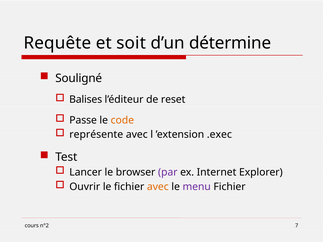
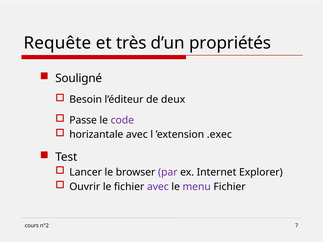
soit: soit -> très
détermine: détermine -> propriétés
Balises: Balises -> Besoin
reset: reset -> deux
code colour: orange -> purple
représente: représente -> horizantale
avec at (158, 187) colour: orange -> purple
